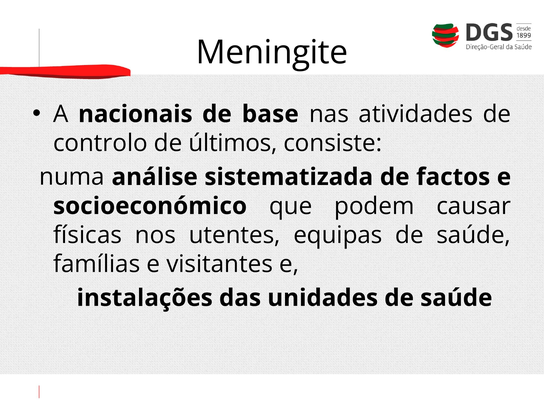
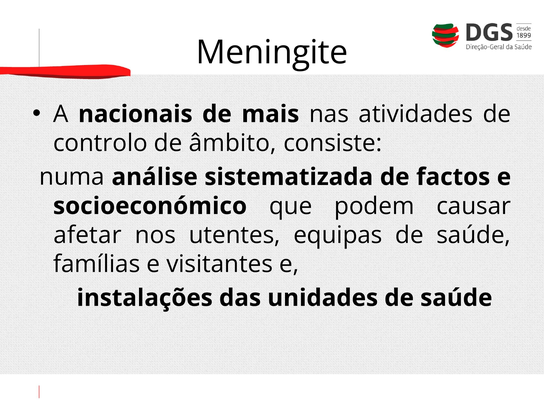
base: base -> mais
últimos: últimos -> âmbito
físicas: físicas -> afetar
